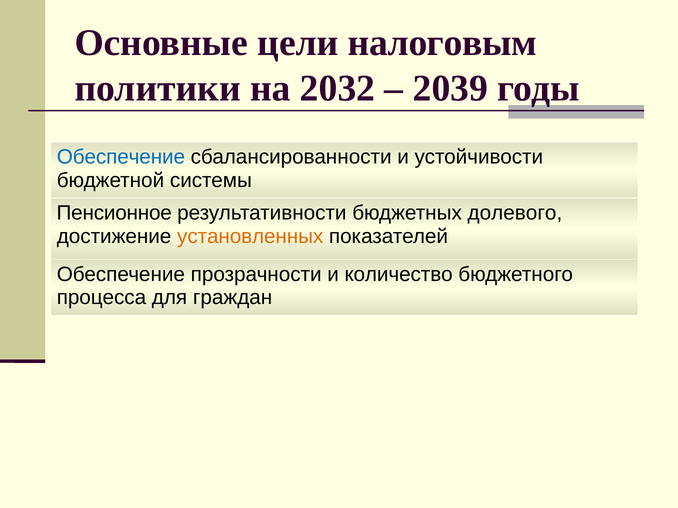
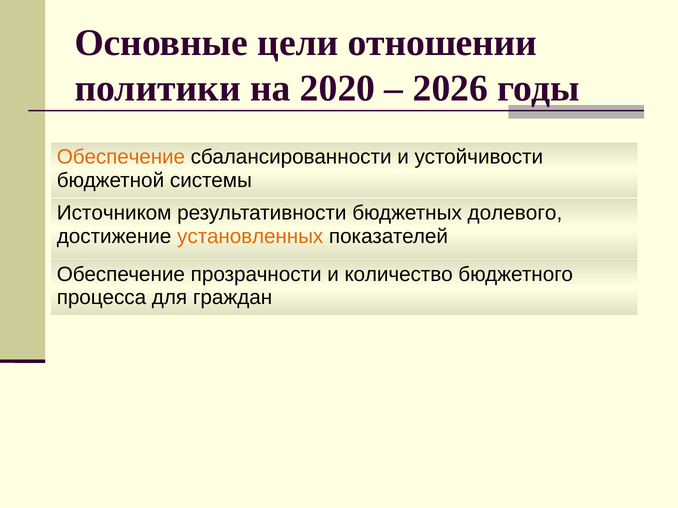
налоговым: налоговым -> отношении
2032: 2032 -> 2020
2039: 2039 -> 2026
Обеспечение at (121, 157) colour: blue -> orange
Пенсионное: Пенсионное -> Источником
